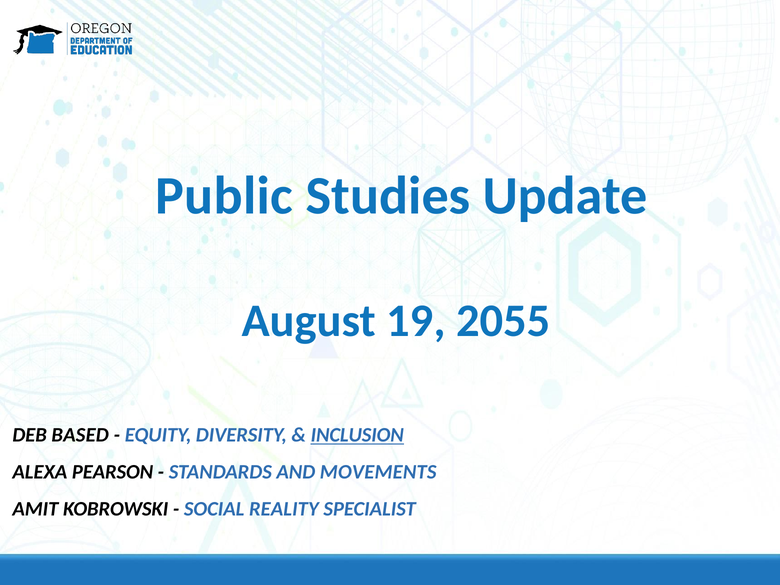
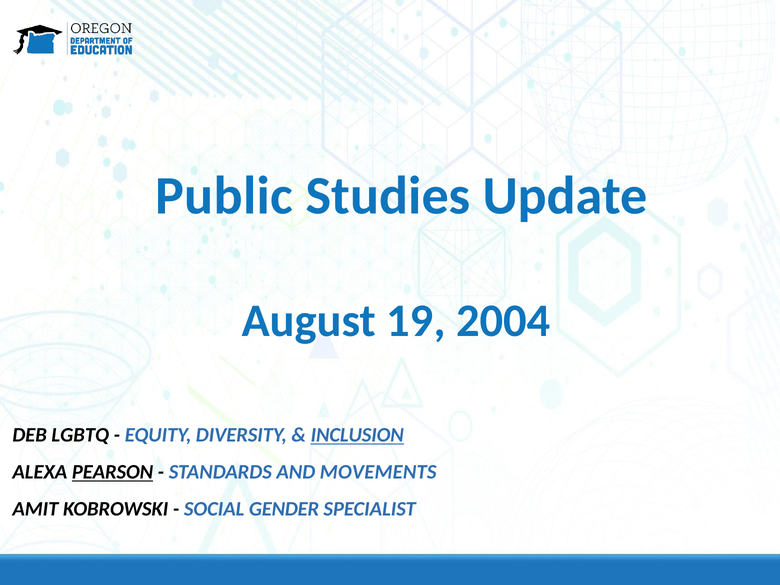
2055: 2055 -> 2004
BASED: BASED -> LGBTQ
PEARSON underline: none -> present
REALITY: REALITY -> GENDER
